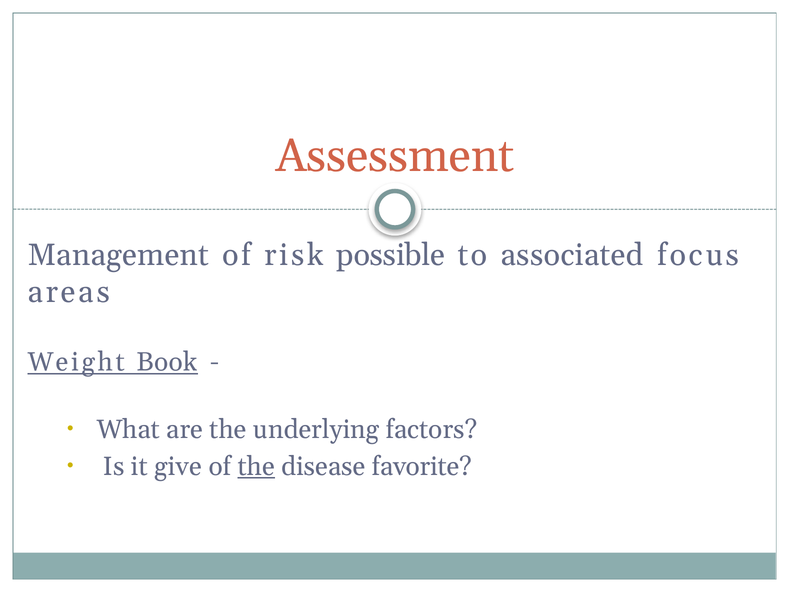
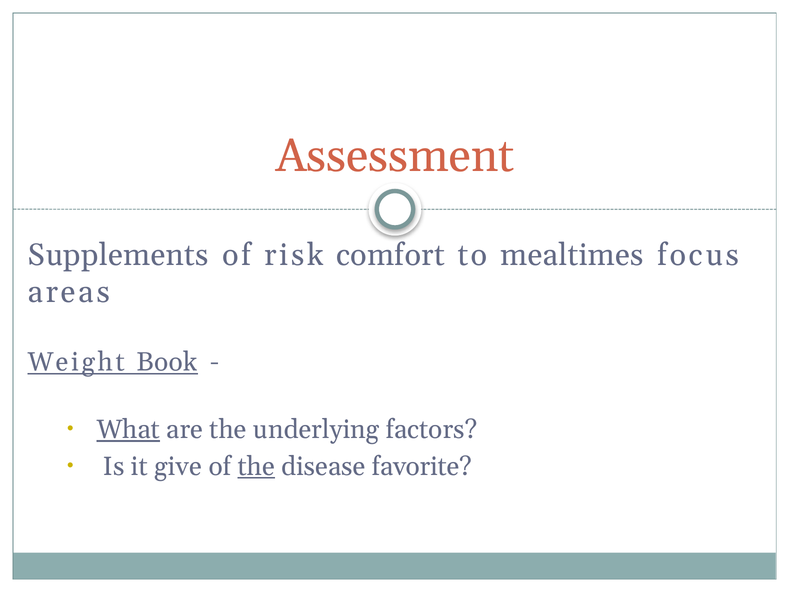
Management: Management -> Supplements
possible: possible -> comfort
associated: associated -> mealtimes
What underline: none -> present
